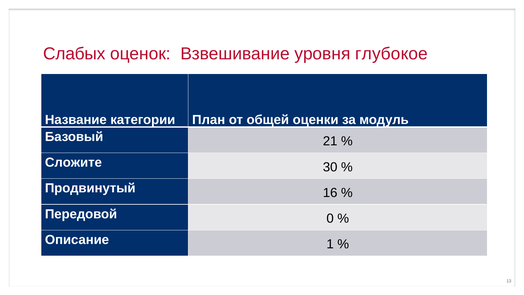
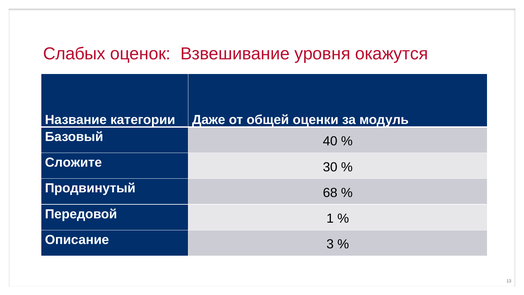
глубокое: глубокое -> окажутся
План: План -> Даже
21: 21 -> 40
16: 16 -> 68
0: 0 -> 1
1: 1 -> 3
